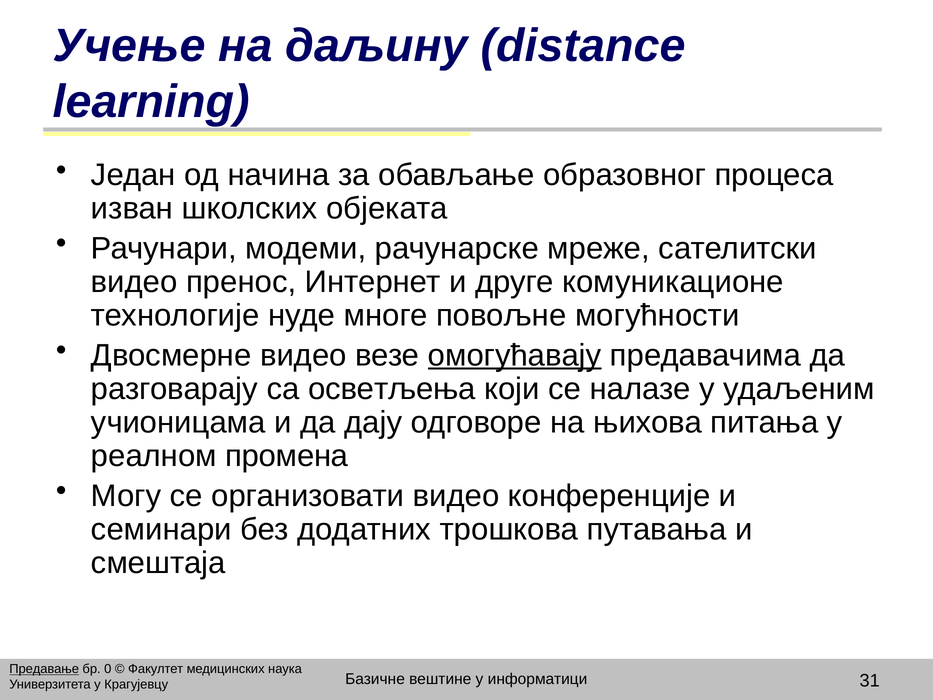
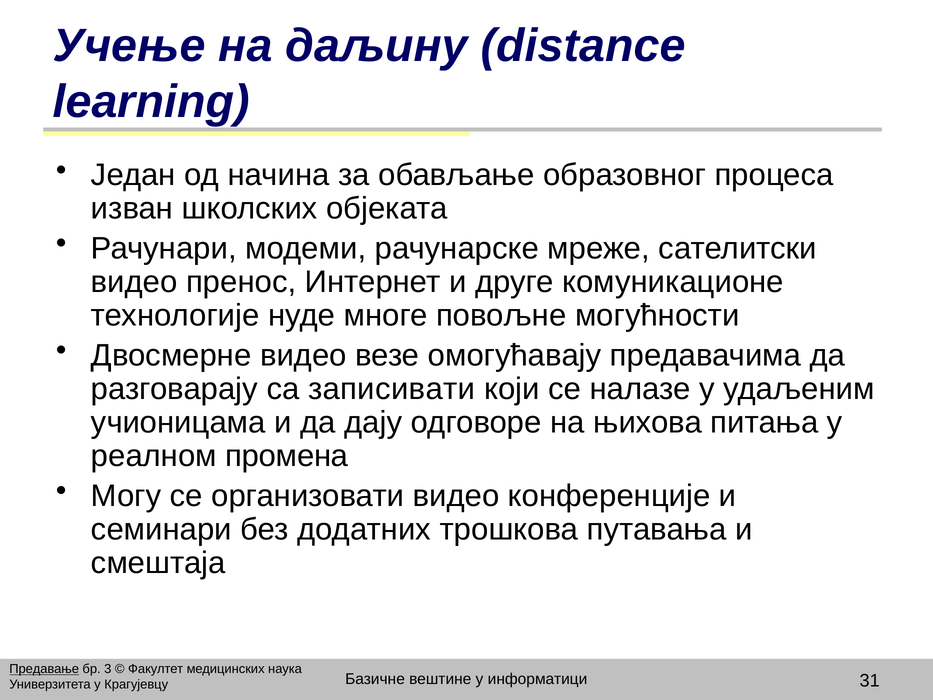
омогућавају underline: present -> none
осветљења: осветљења -> записивати
0: 0 -> 3
